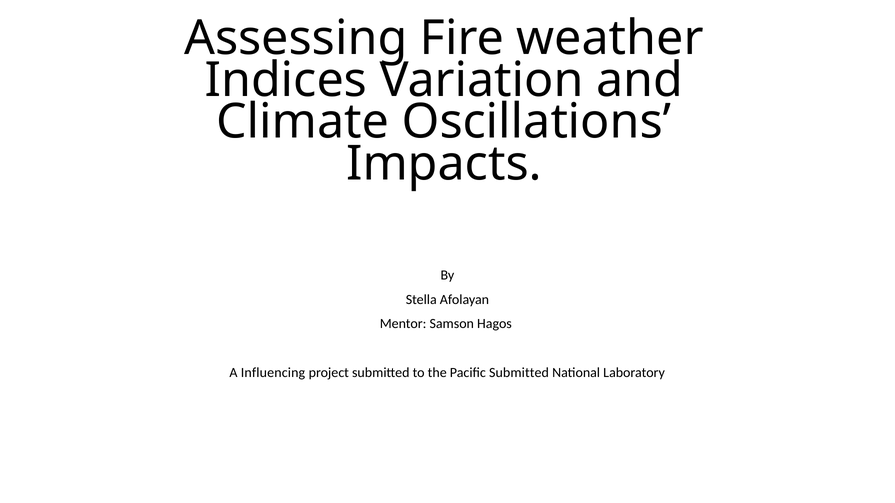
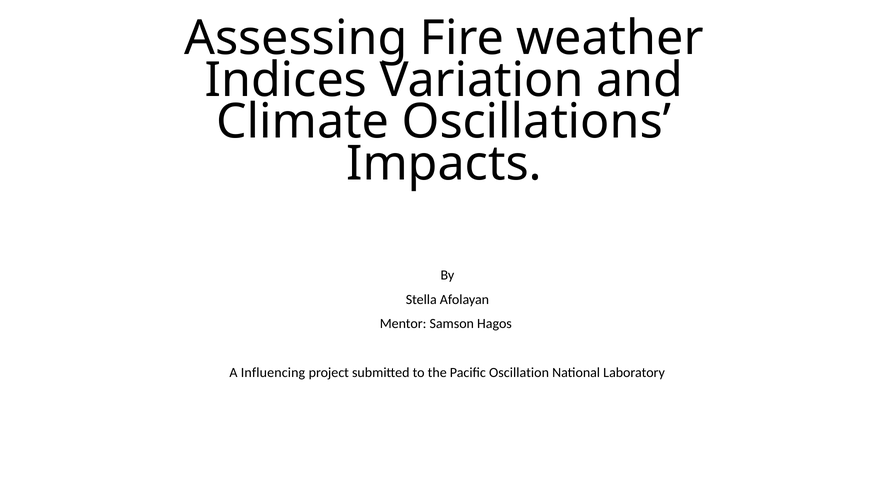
Pacific Submitted: Submitted -> Oscillation
